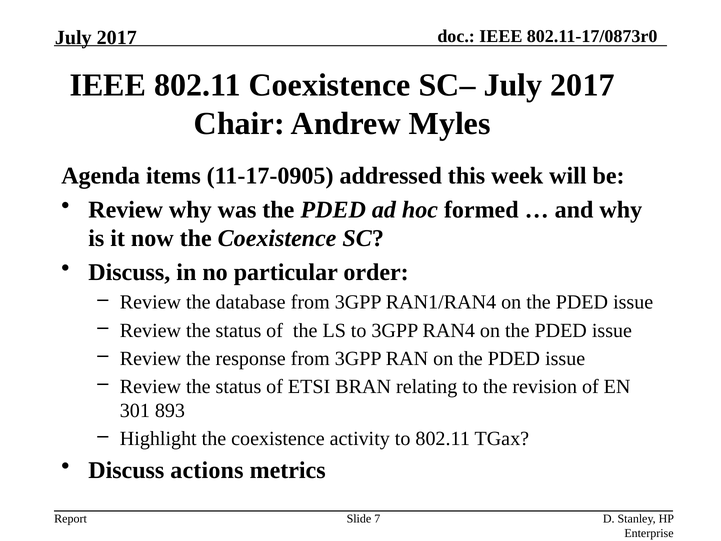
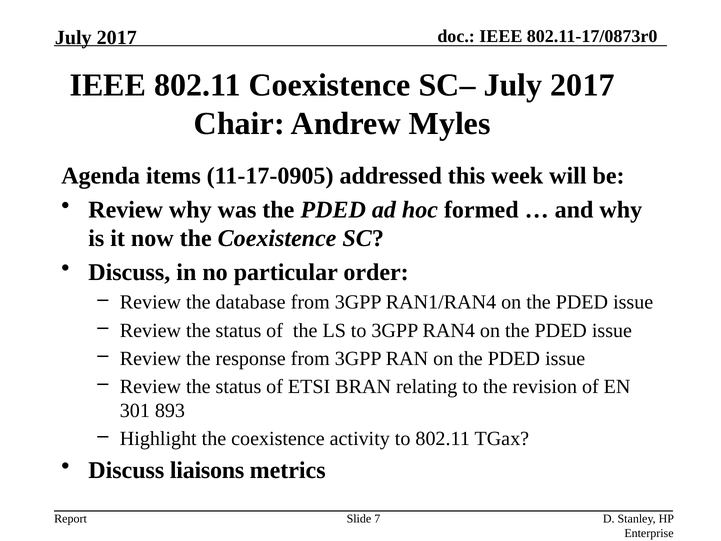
actions: actions -> liaisons
